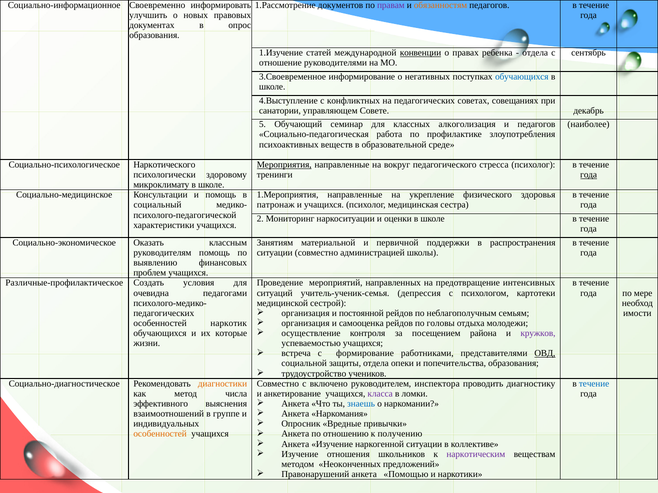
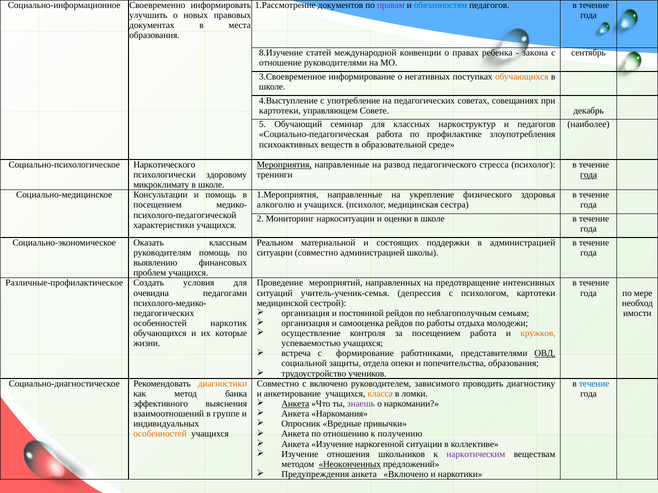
обязанностям colour: orange -> blue
опрос: опрос -> места
1.Изучение: 1.Изучение -> 8.Изучение
конвенции underline: present -> none
отдела at (535, 53): отдела -> закона
обучающихся at (522, 77) colour: blue -> orange
конфликтных: конфликтных -> употребление
санатории at (280, 111): санатории -> картотеки
алкоголизация: алкоголизация -> наркоструктур
вокруг: вокруг -> развод
социальный at (158, 205): социальный -> посещением
патронаж: патронаж -> алкоголю
Занятиям: Занятиям -> Реальном
первичной: первичной -> состоящих
в распространения: распространения -> администрацией
головы: головы -> работы
посещением района: района -> работа
кружков colour: purple -> orange
инспектора: инспектора -> зависимого
числа: числа -> банка
класса colour: purple -> orange
Анкета at (295, 404) underline: none -> present
знаешь colour: blue -> purple
Неоконченных underline: none -> present
Правонарушений: Правонарушений -> Предупреждения
анкета Помощью: Помощью -> Включено
